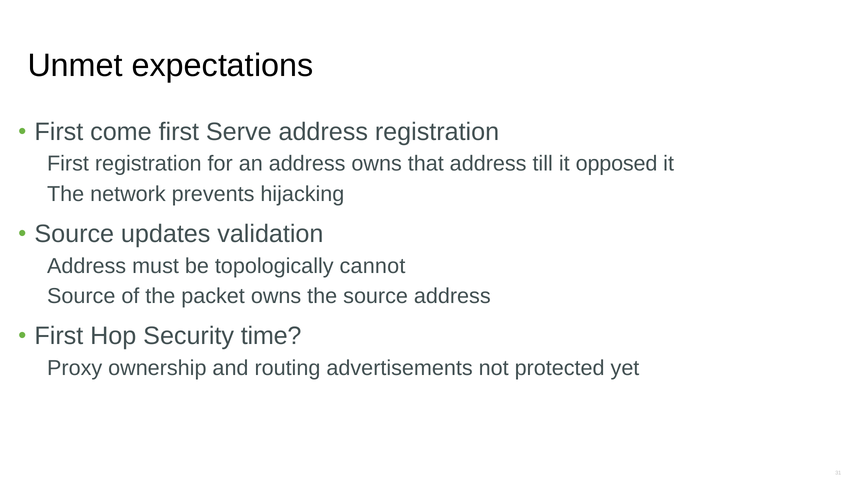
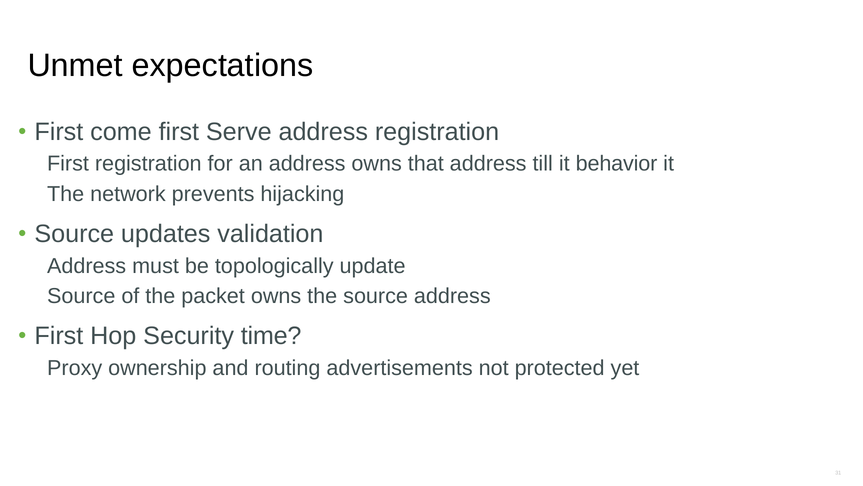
opposed: opposed -> behavior
cannot: cannot -> update
